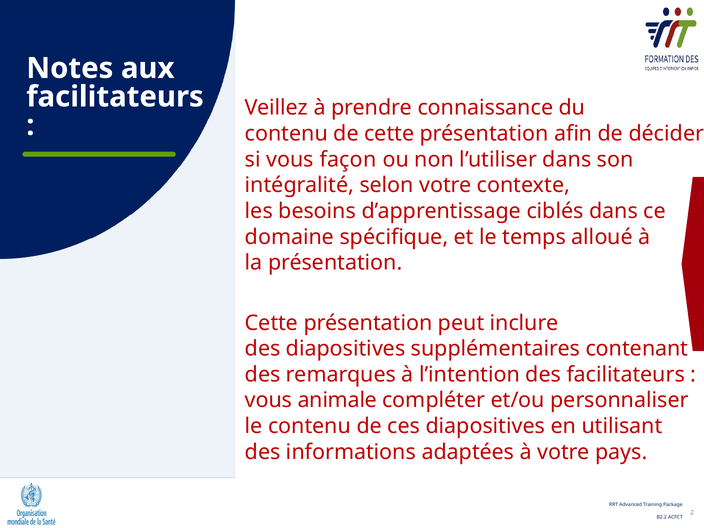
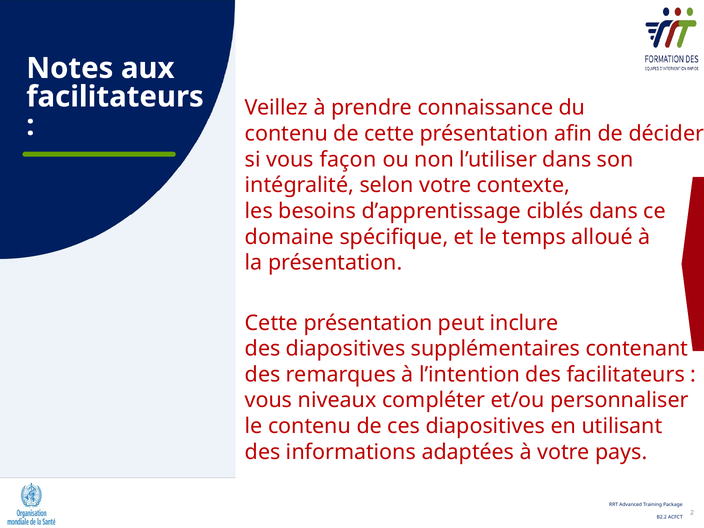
animale: animale -> niveaux
